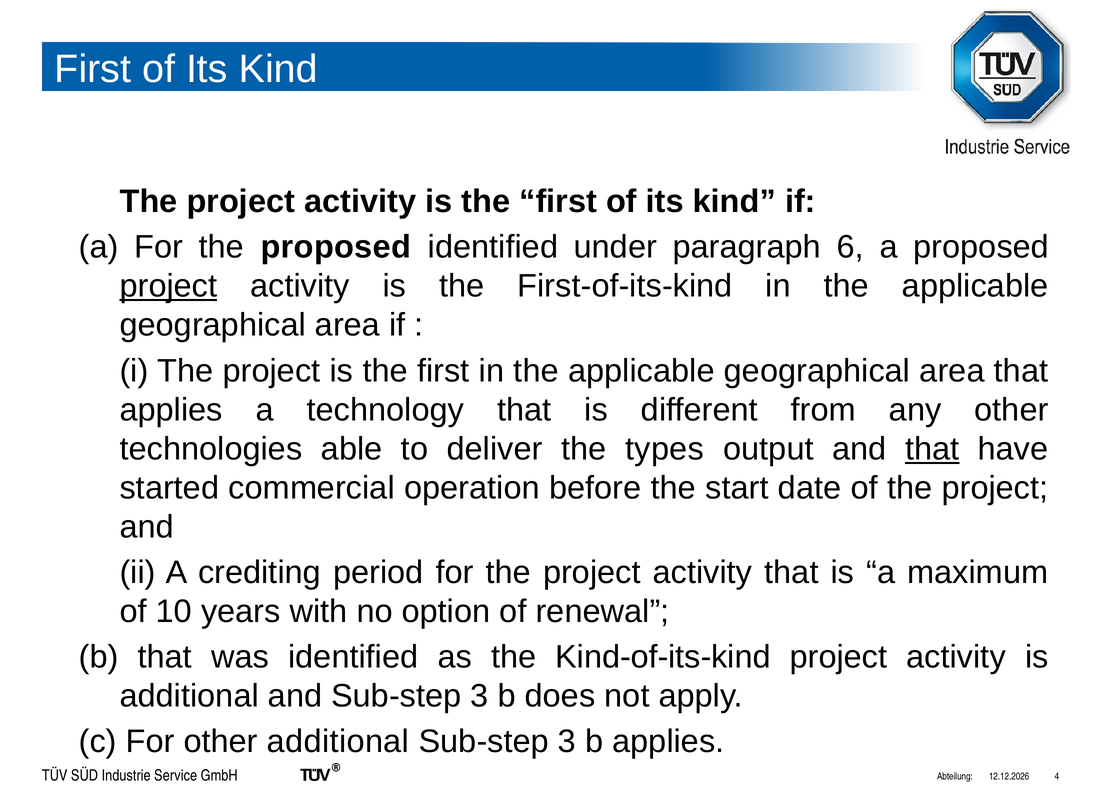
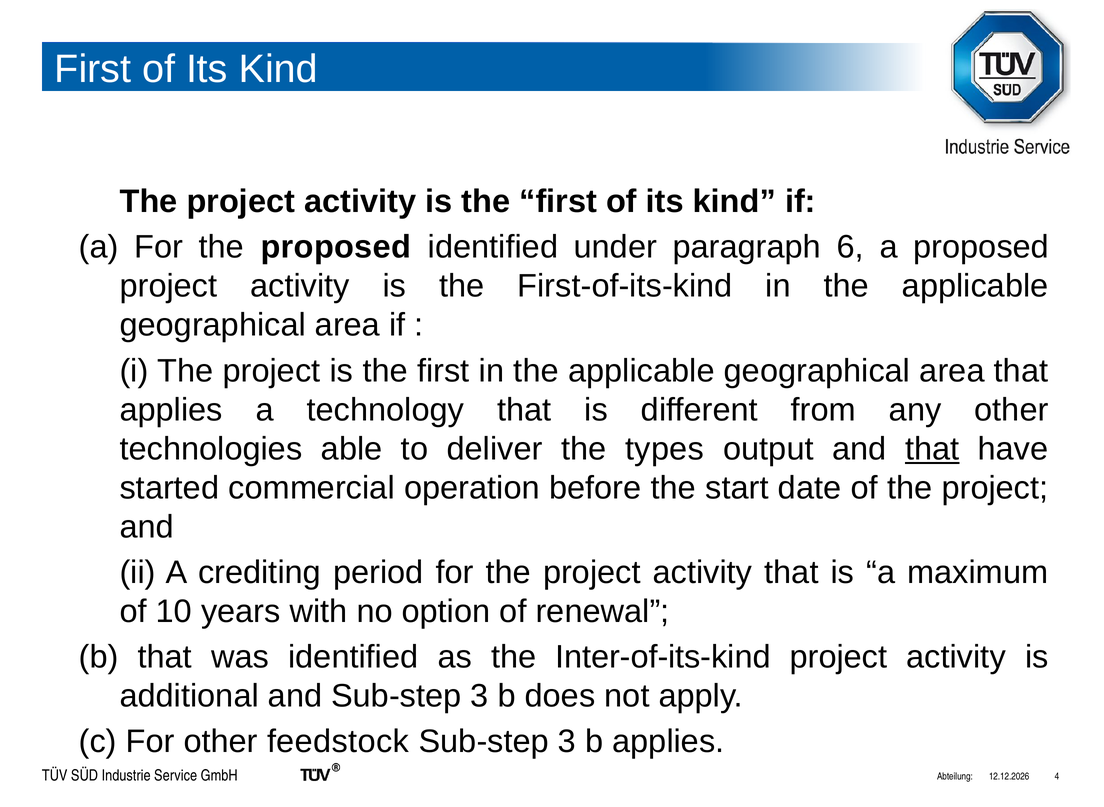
project at (168, 286) underline: present -> none
Kind-of-its-kind: Kind-of-its-kind -> Inter-of-its-kind
other additional: additional -> feedstock
